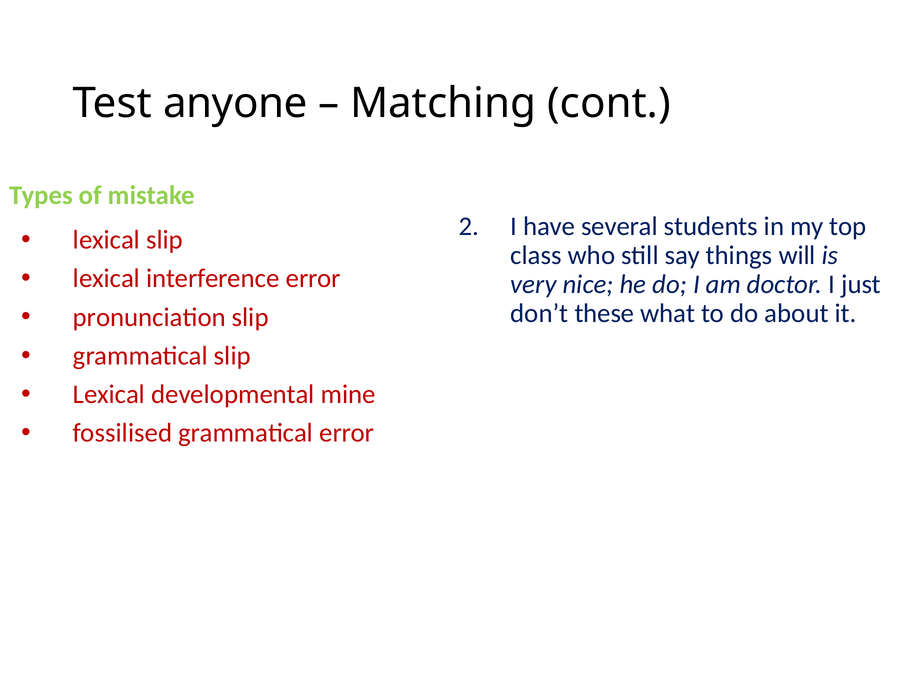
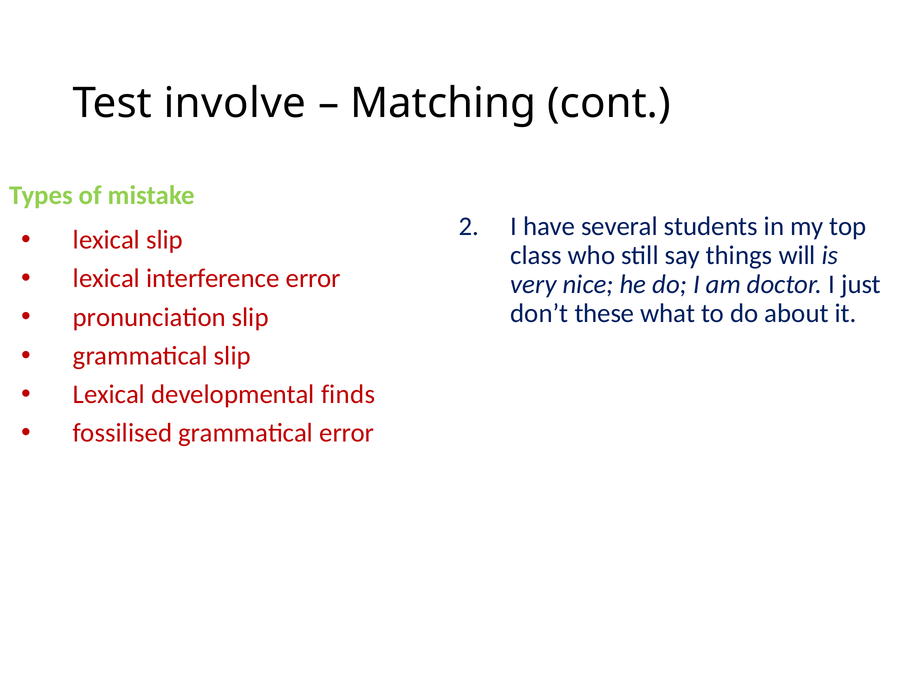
anyone: anyone -> involve
mine: mine -> finds
